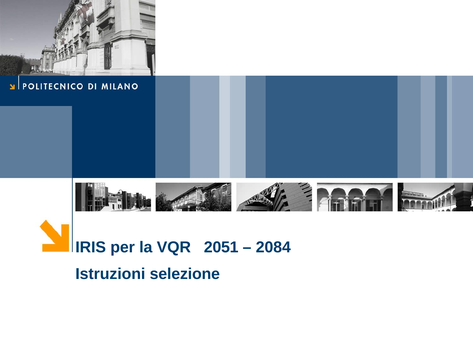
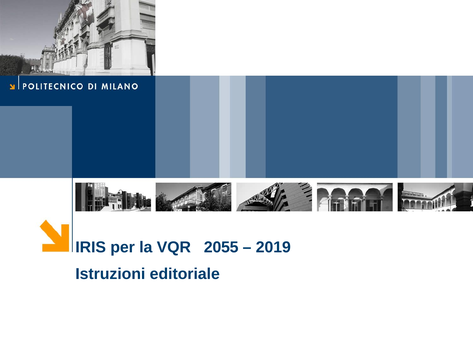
2051: 2051 -> 2055
2084: 2084 -> 2019
selezione: selezione -> editoriale
